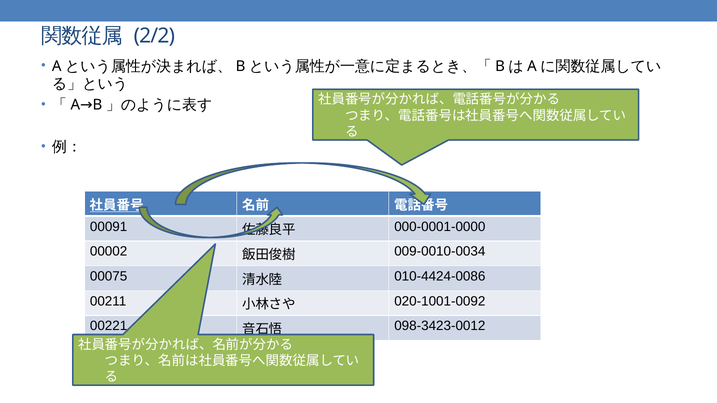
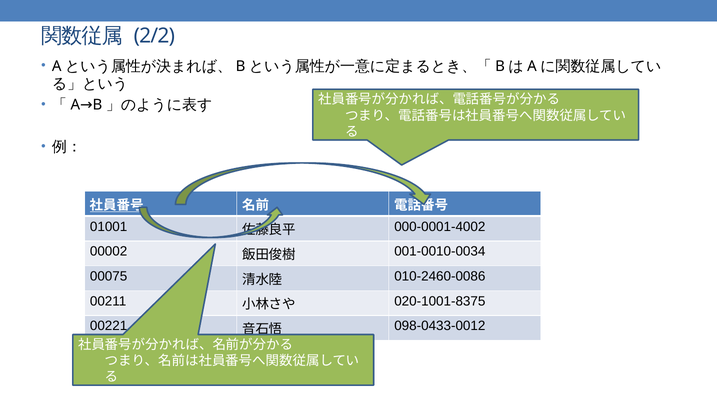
00091: 00091 -> 01001
000-0001-0000: 000-0001-0000 -> 000-0001-4002
009-0010-0034: 009-0010-0034 -> 001-0010-0034
010-4424-0086: 010-4424-0086 -> 010-2460-0086
020-1001-0092: 020-1001-0092 -> 020-1001-8375
098-3423-0012: 098-3423-0012 -> 098-0433-0012
